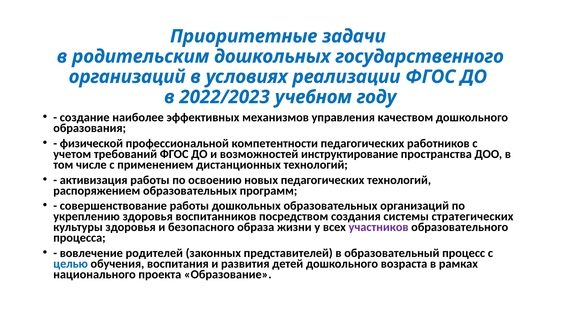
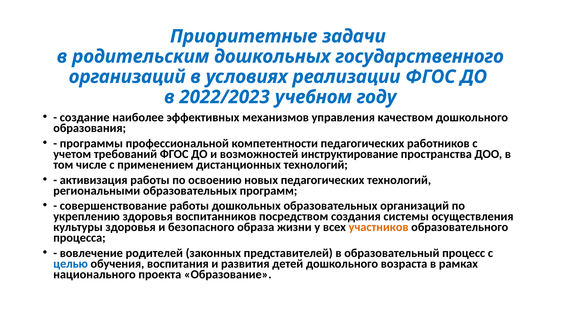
физической: физической -> программы
распоряжением: распоряжением -> региональными
стратегических: стратегических -> осуществления
участников colour: purple -> orange
